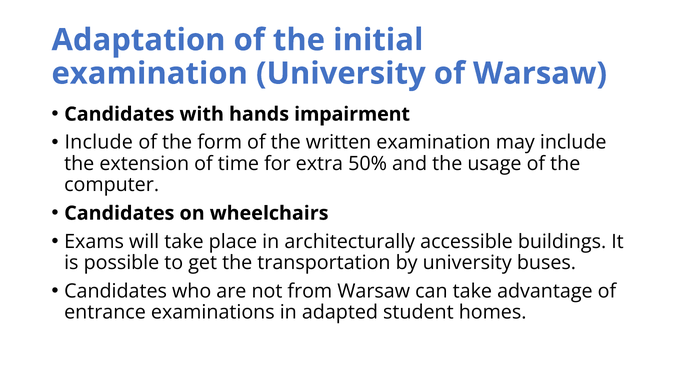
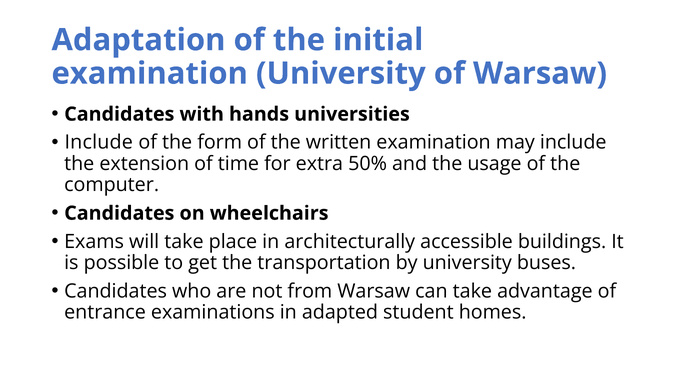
impairment: impairment -> universities
